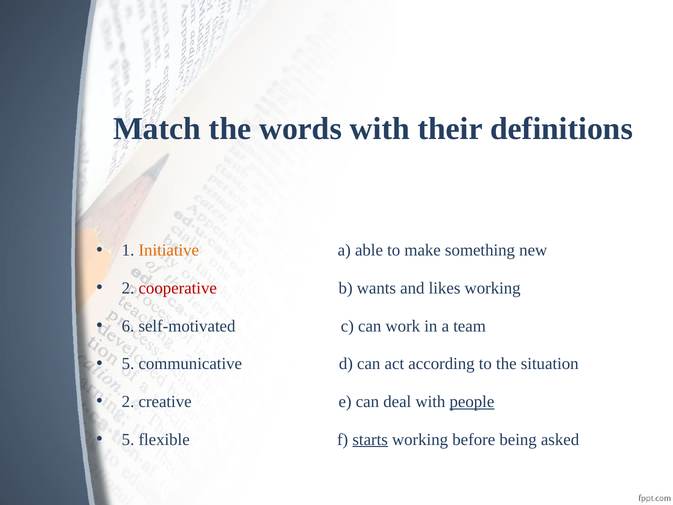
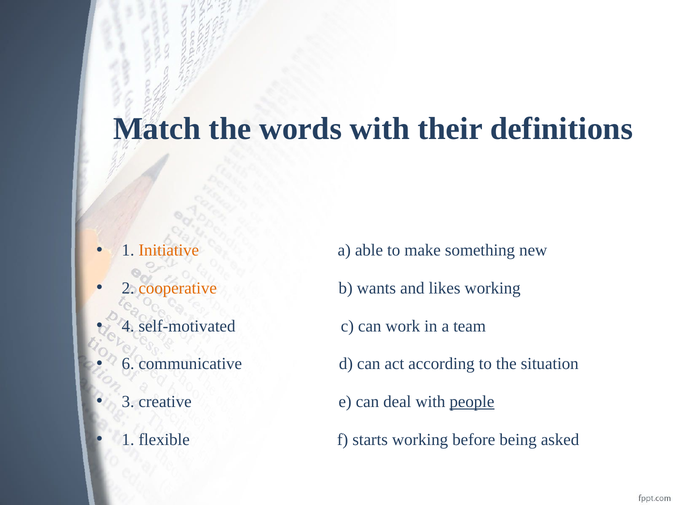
cooperative colour: red -> orange
6: 6 -> 4
5 at (128, 364): 5 -> 6
2 at (128, 401): 2 -> 3
5 at (128, 439): 5 -> 1
starts underline: present -> none
